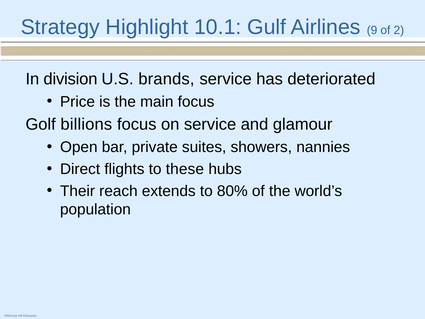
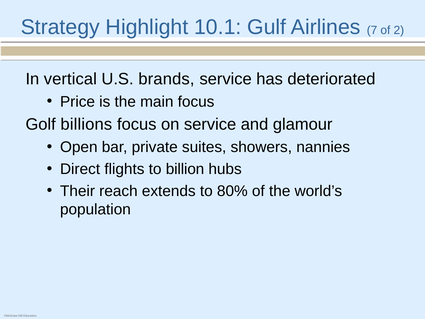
9: 9 -> 7
division: division -> vertical
these: these -> billion
